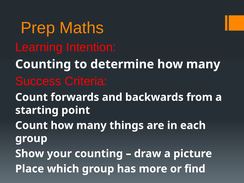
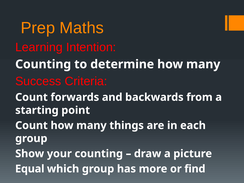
Place: Place -> Equal
